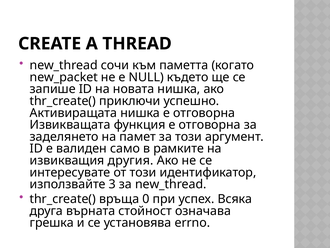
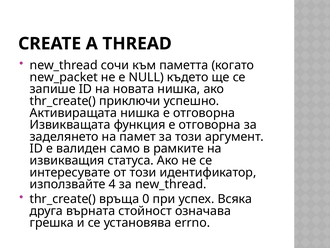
другия: другия -> статуса
3: 3 -> 4
